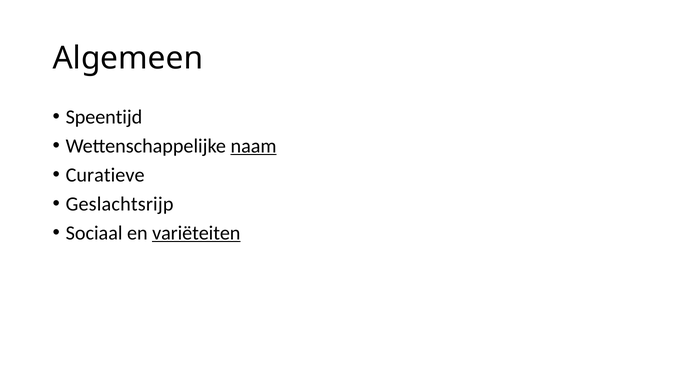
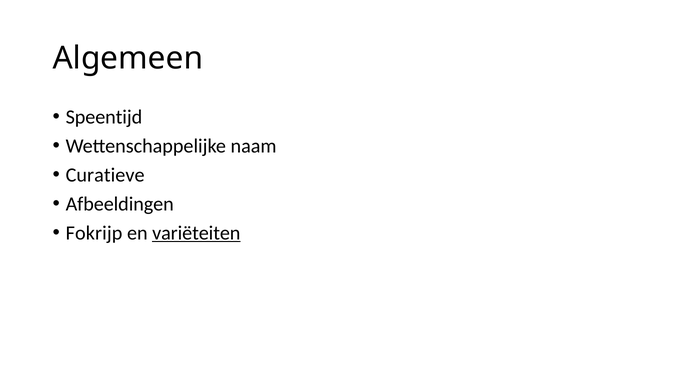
naam underline: present -> none
Geslachtsrijp: Geslachtsrijp -> Afbeeldingen
Sociaal: Sociaal -> Fokrijp
